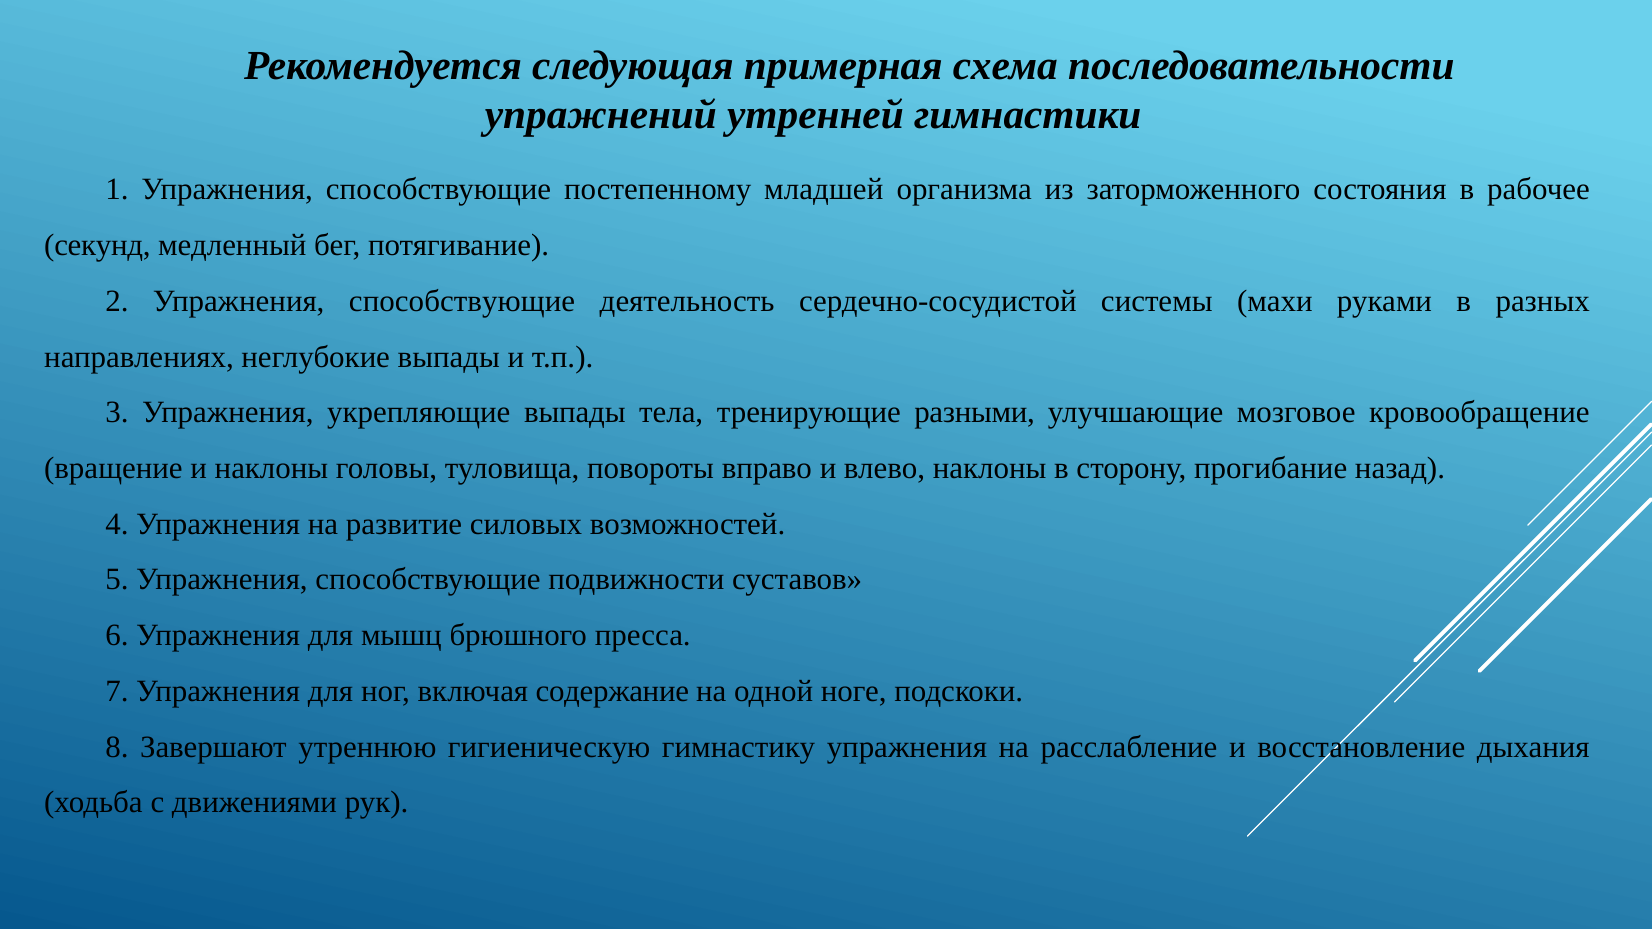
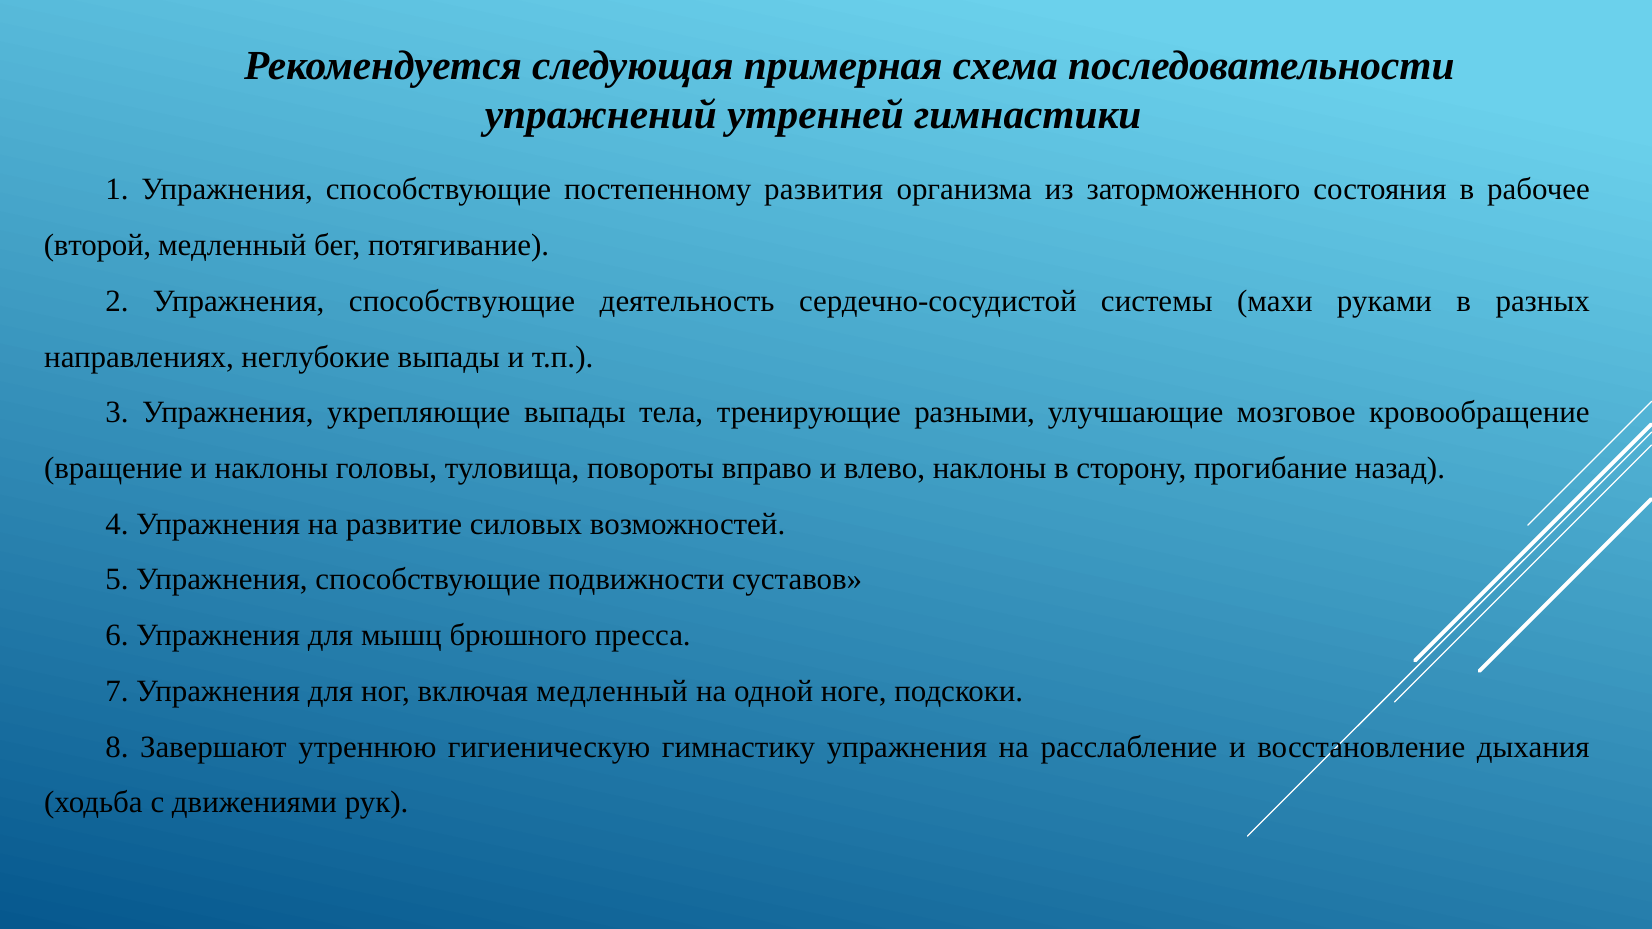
младшей: младшей -> развития
секунд: секунд -> второй
включая содержание: содержание -> медленный
